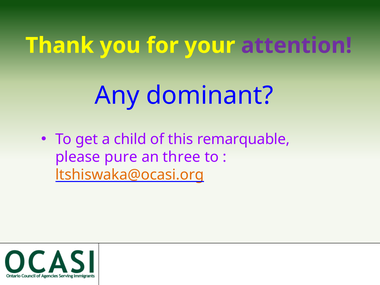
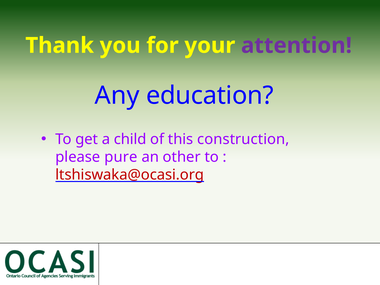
dominant: dominant -> education
remarquable: remarquable -> construction
three: three -> other
ltshiswaka@ocasi.org colour: orange -> red
